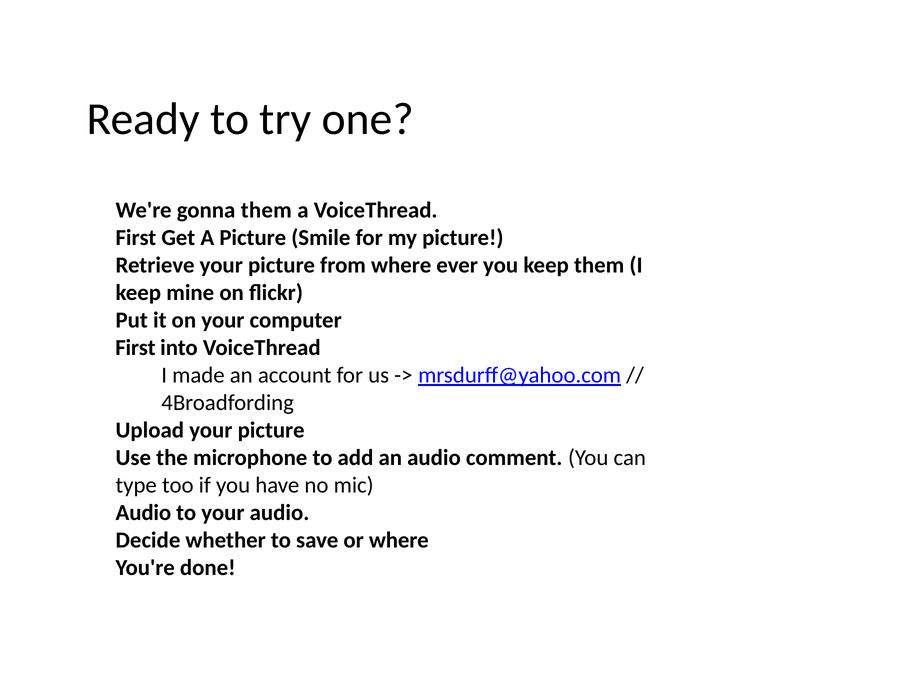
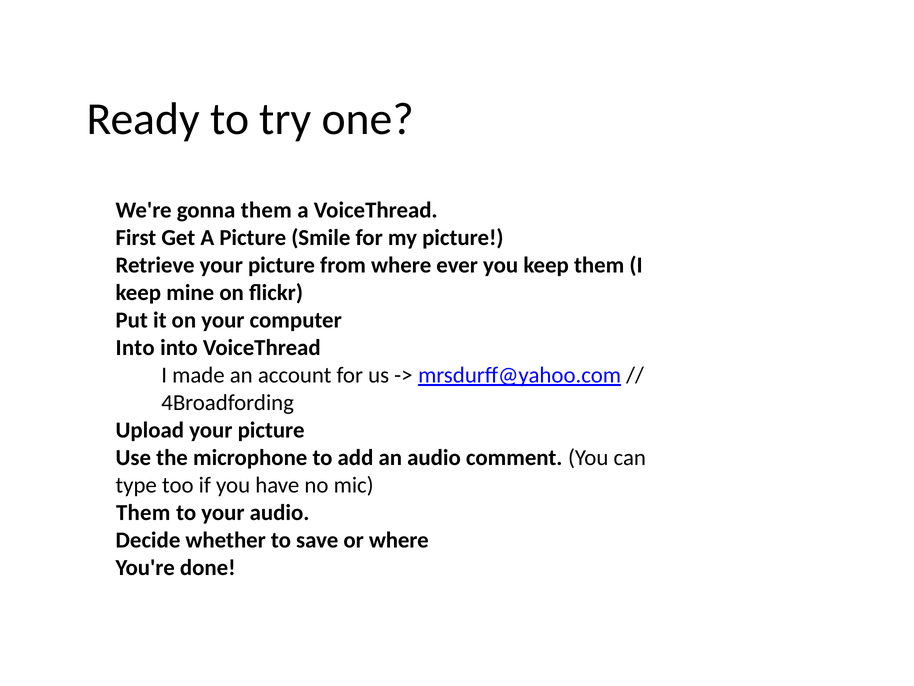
First at (135, 347): First -> Into
Audio at (143, 512): Audio -> Them
